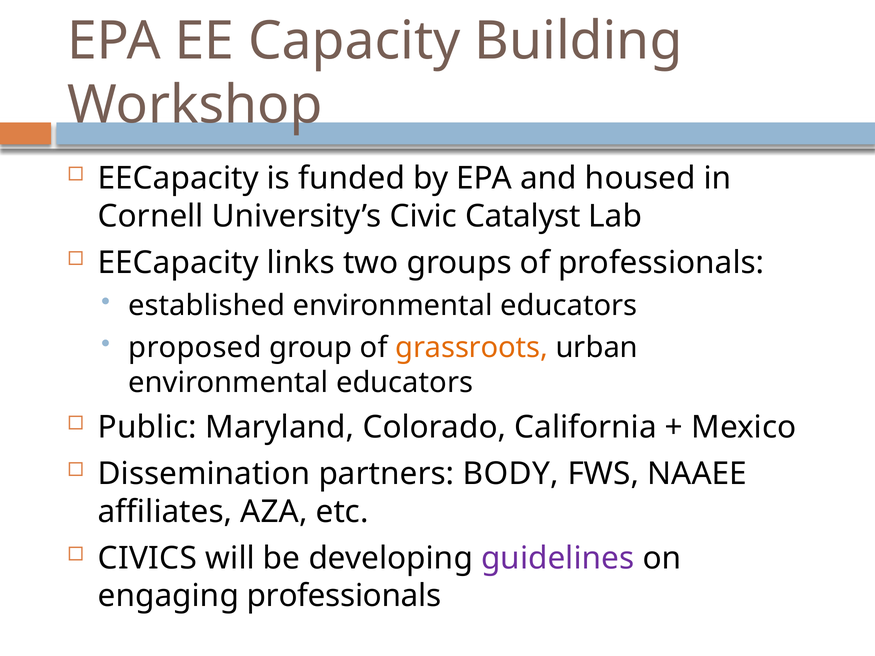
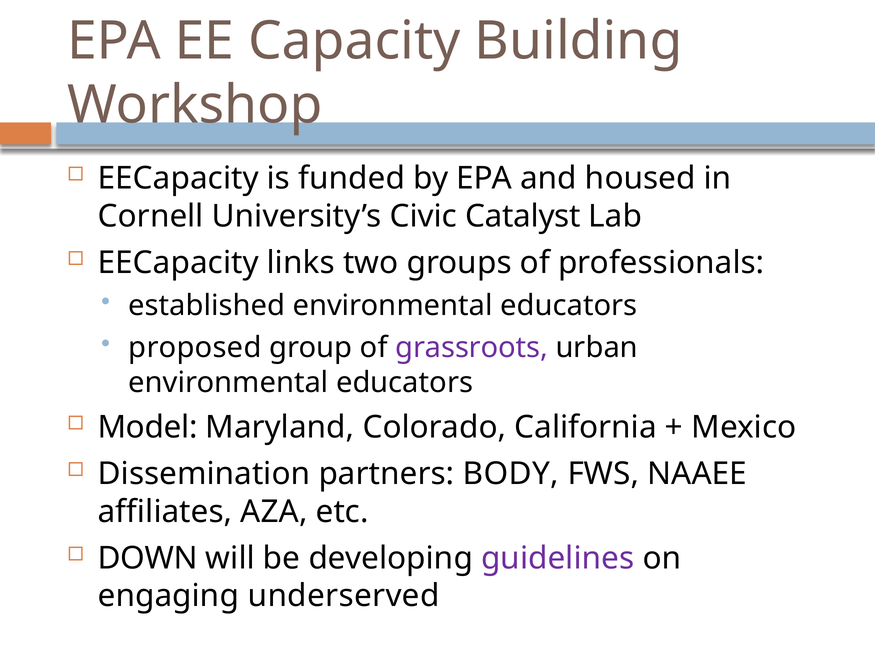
grassroots colour: orange -> purple
Public: Public -> Model
CIVICS: CIVICS -> DOWN
engaging professionals: professionals -> underserved
